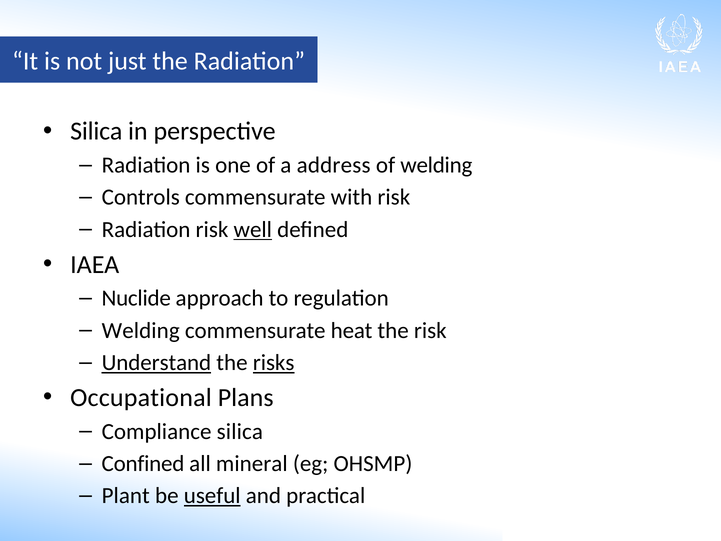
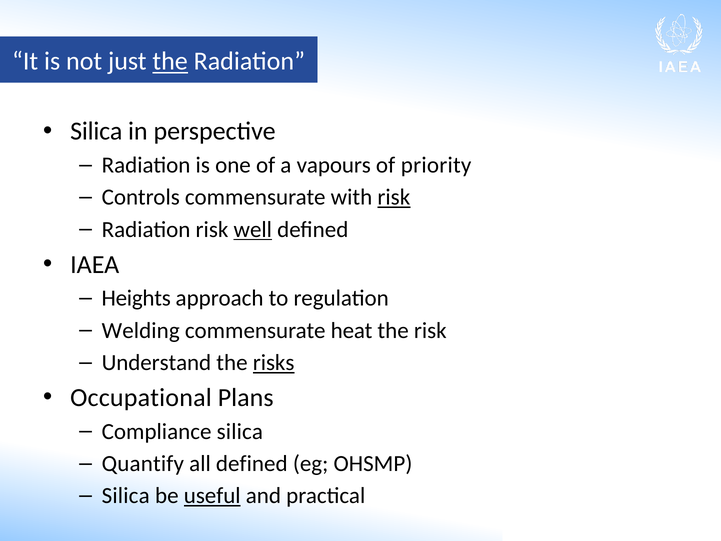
the at (170, 61) underline: none -> present
address: address -> vapours
of welding: welding -> priority
risk at (394, 197) underline: none -> present
Nuclide: Nuclide -> Heights
Understand underline: present -> none
Confined: Confined -> Quantify
all mineral: mineral -> defined
Plant at (126, 496): Plant -> Silica
